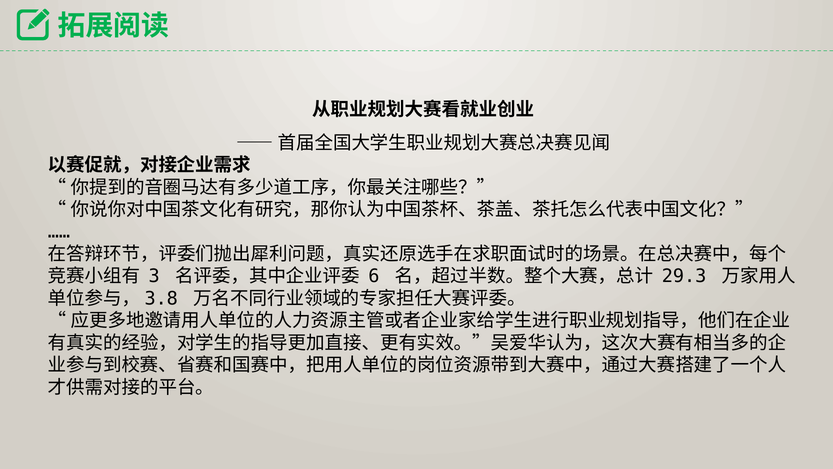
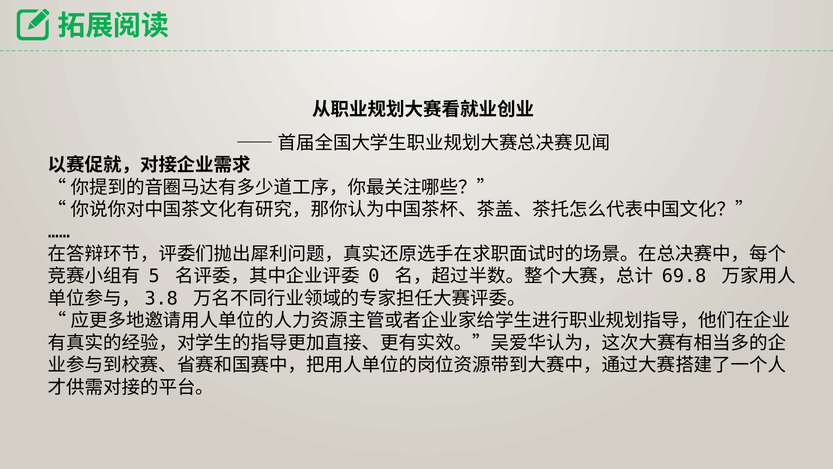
3: 3 -> 5
6: 6 -> 0
29.3: 29.3 -> 69.8
